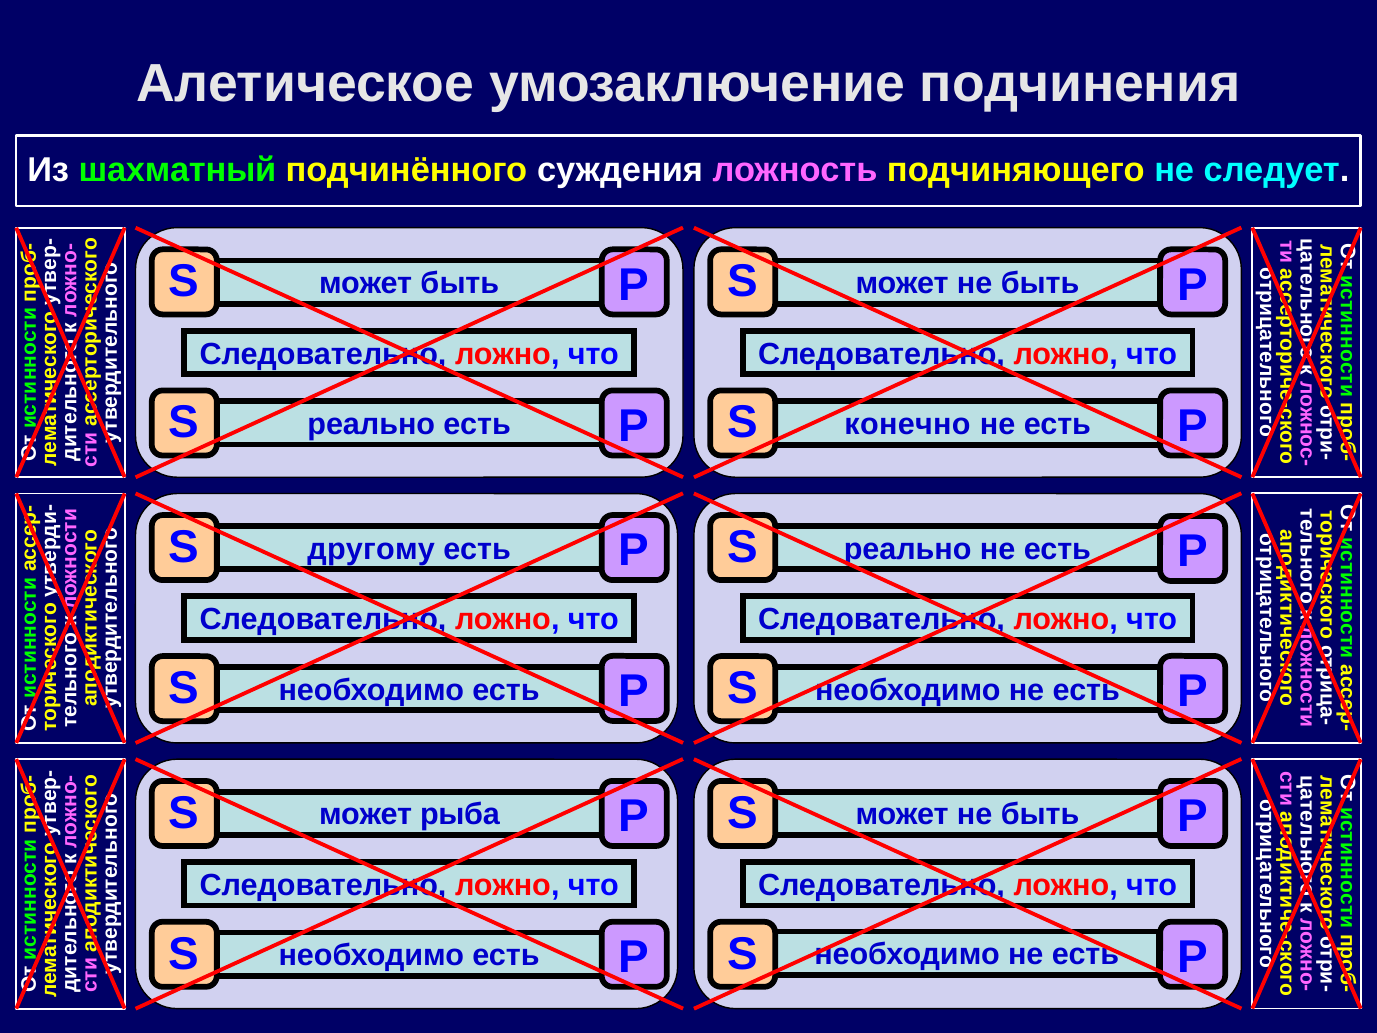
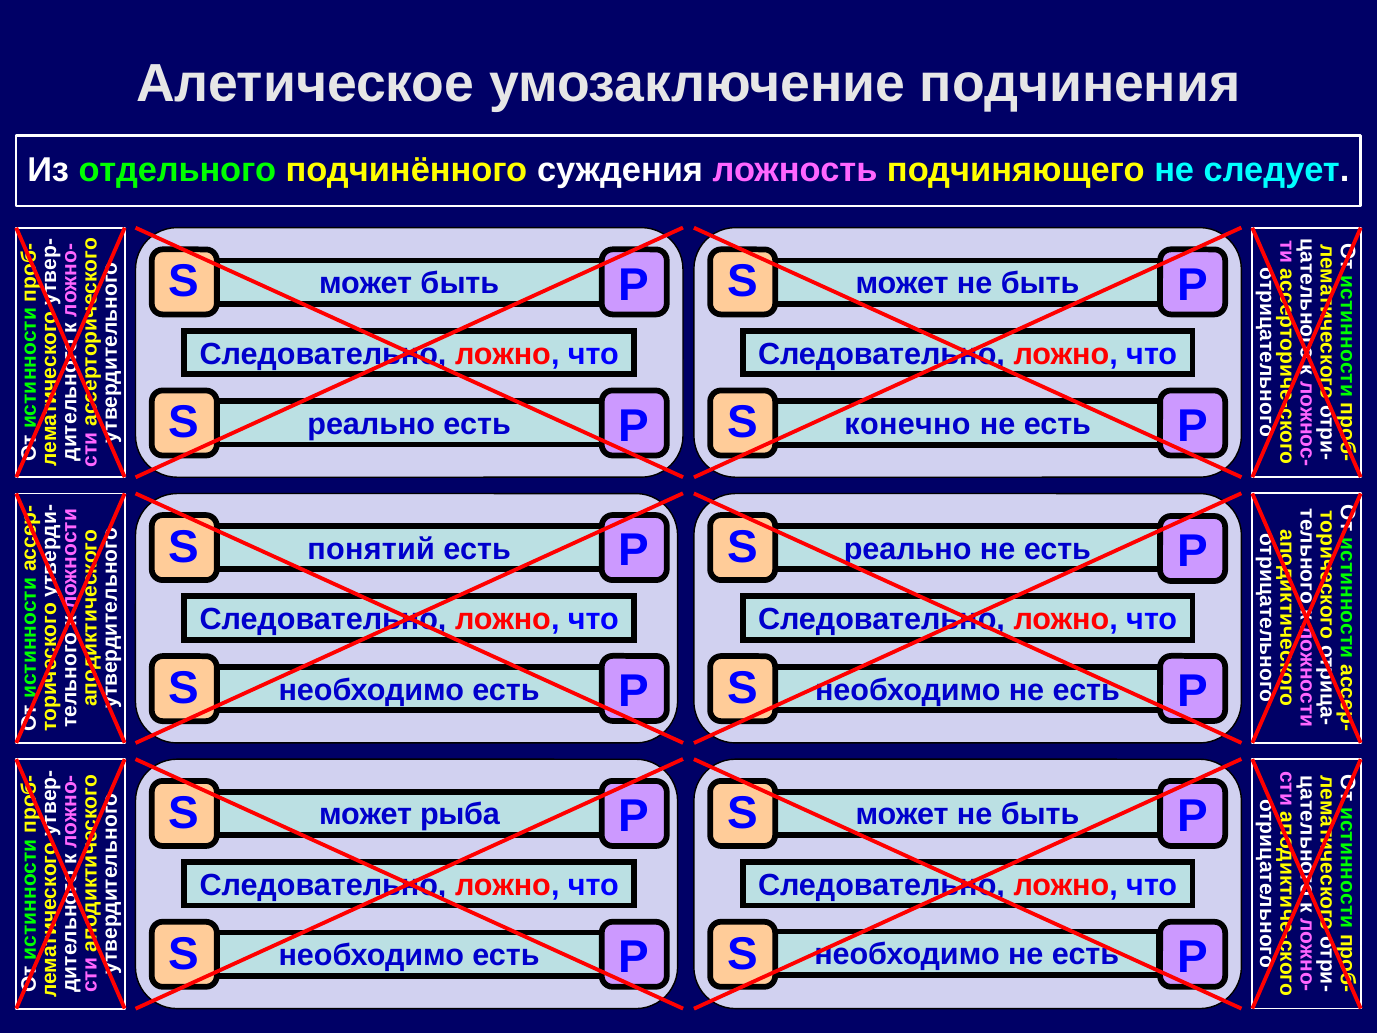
шахматный: шахматный -> отдельного
другому: другому -> понятий
